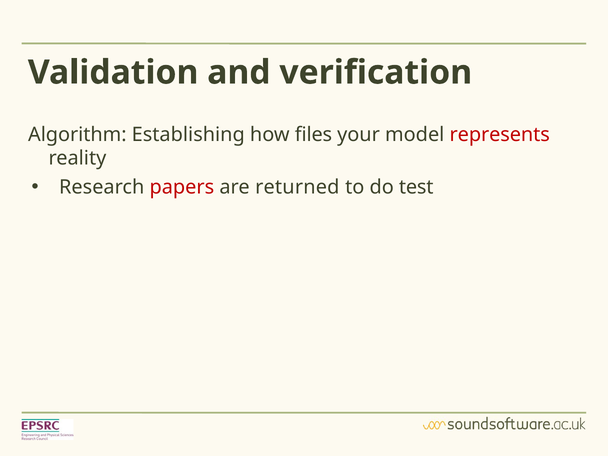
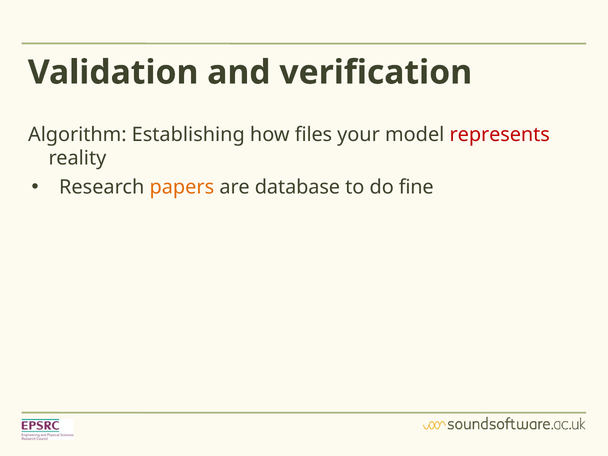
papers colour: red -> orange
returned: returned -> database
test: test -> fine
